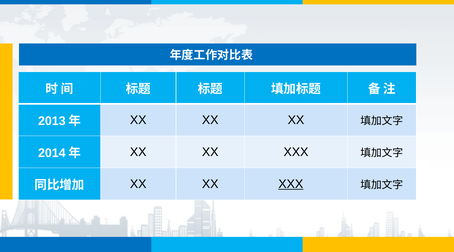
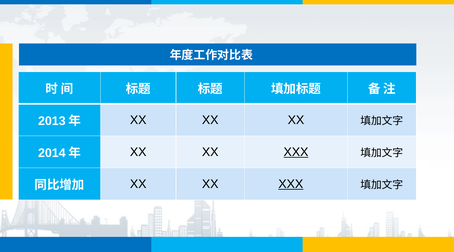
XXX at (296, 152) underline: none -> present
